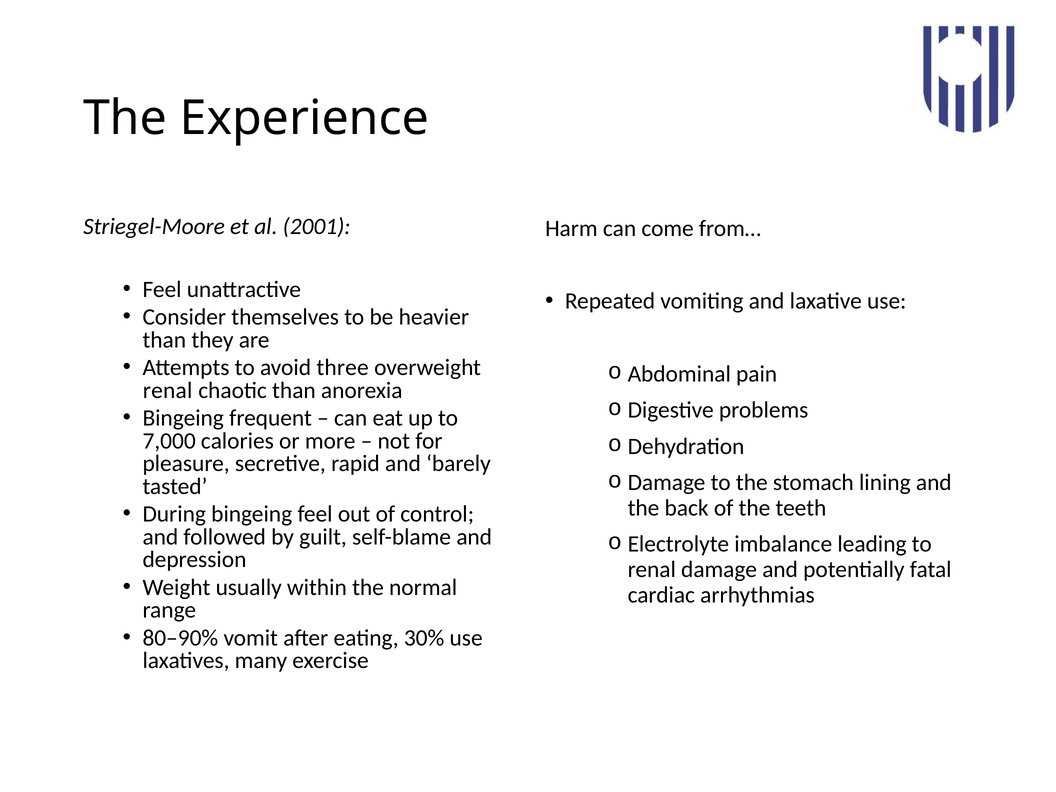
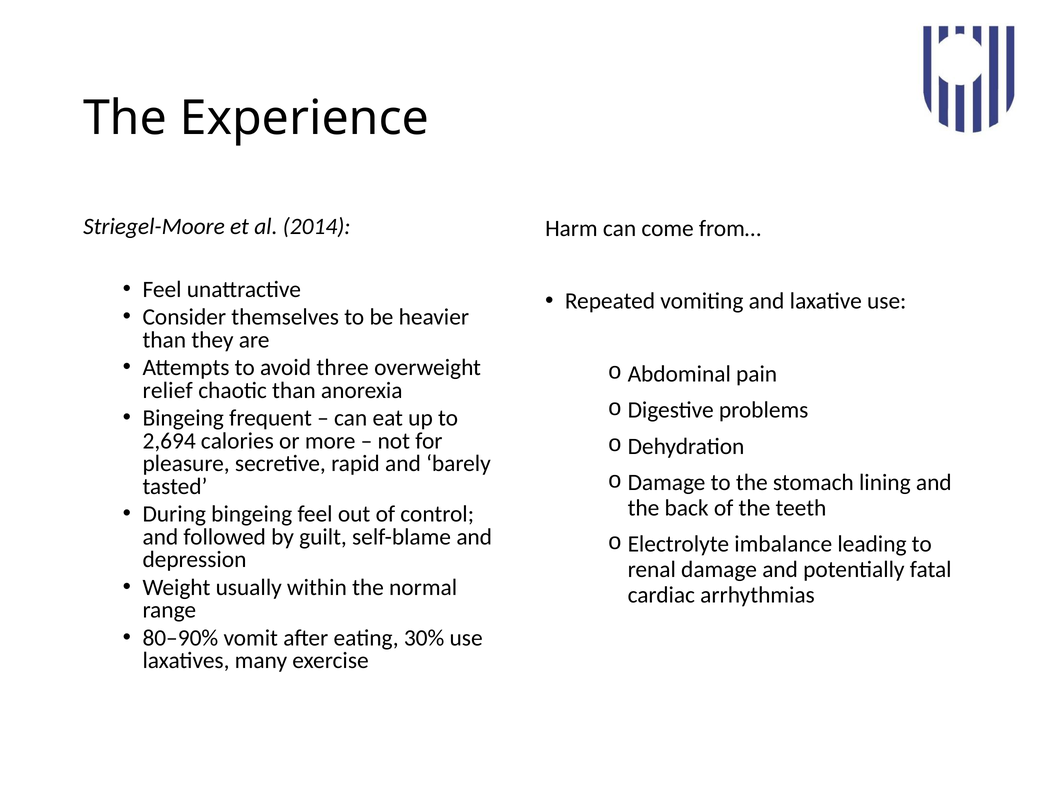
2001: 2001 -> 2014
renal at (168, 390): renal -> relief
7,000: 7,000 -> 2,694
